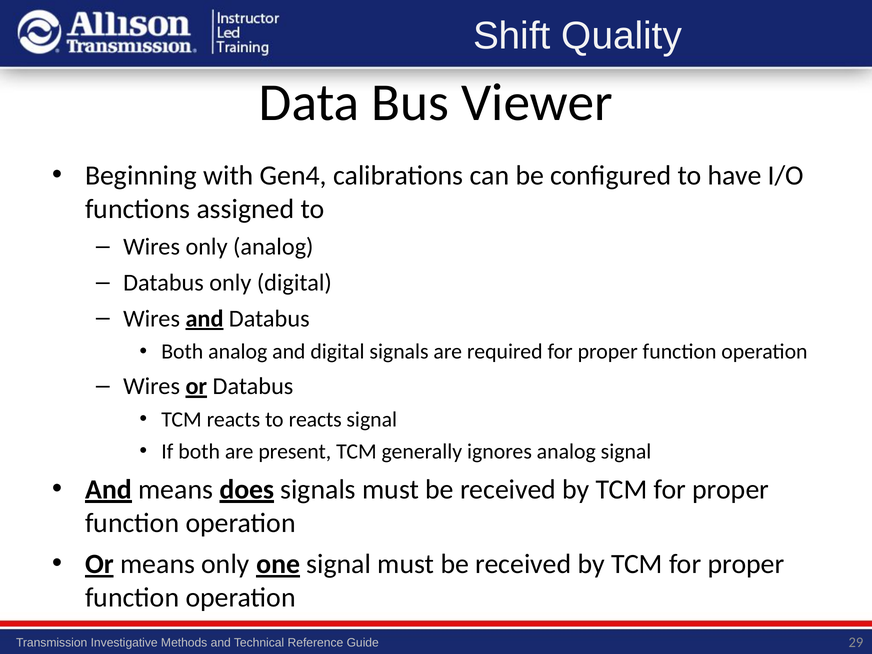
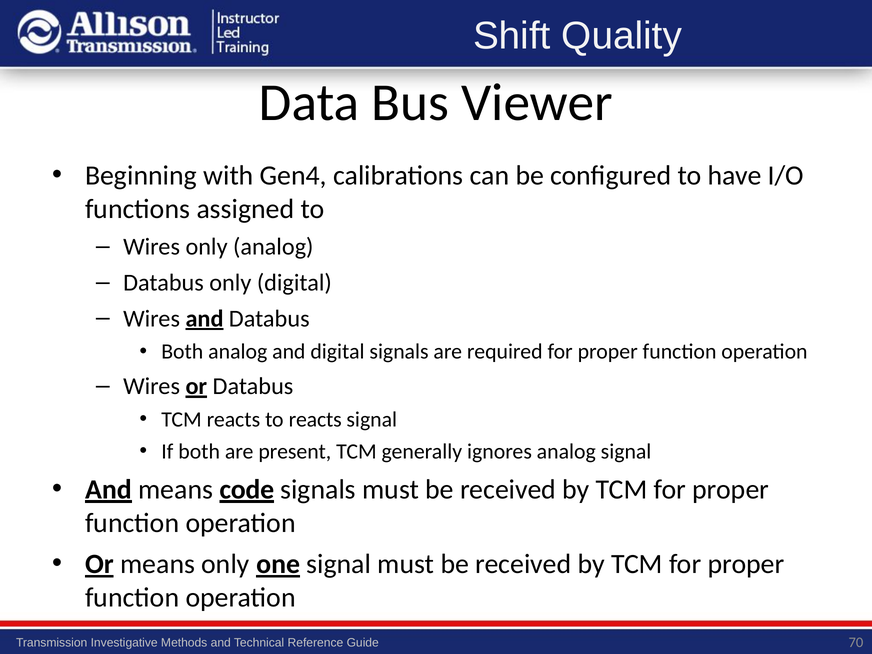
does: does -> code
29: 29 -> 70
